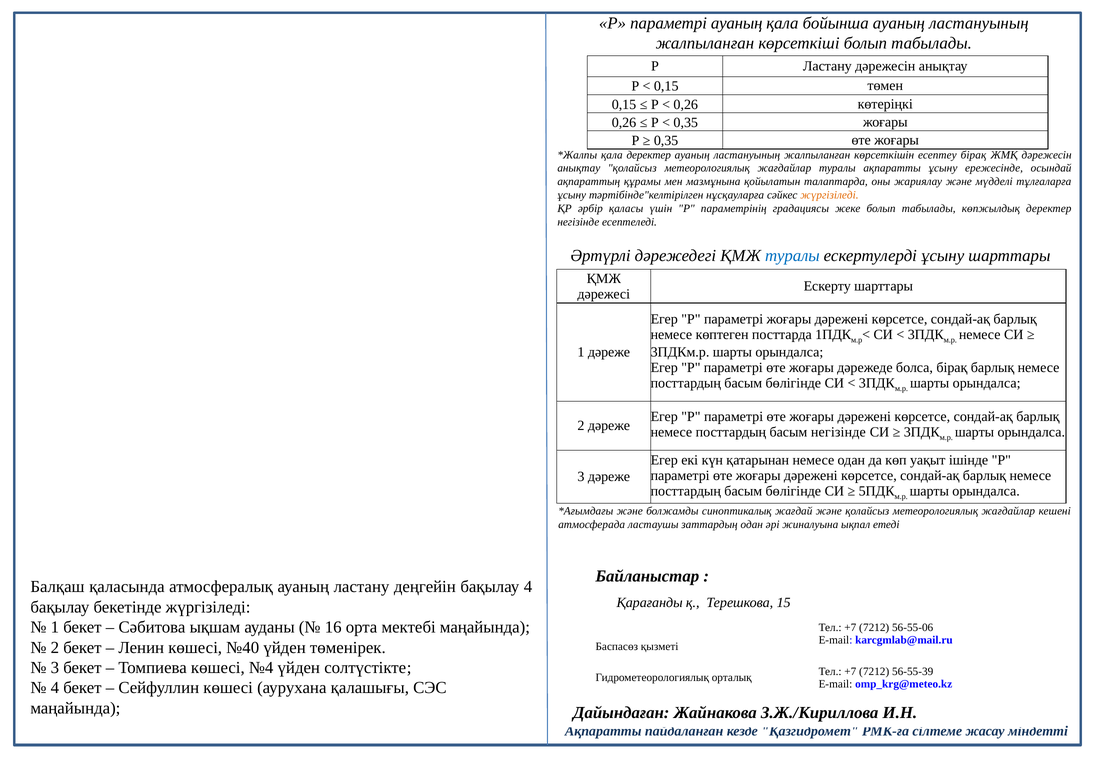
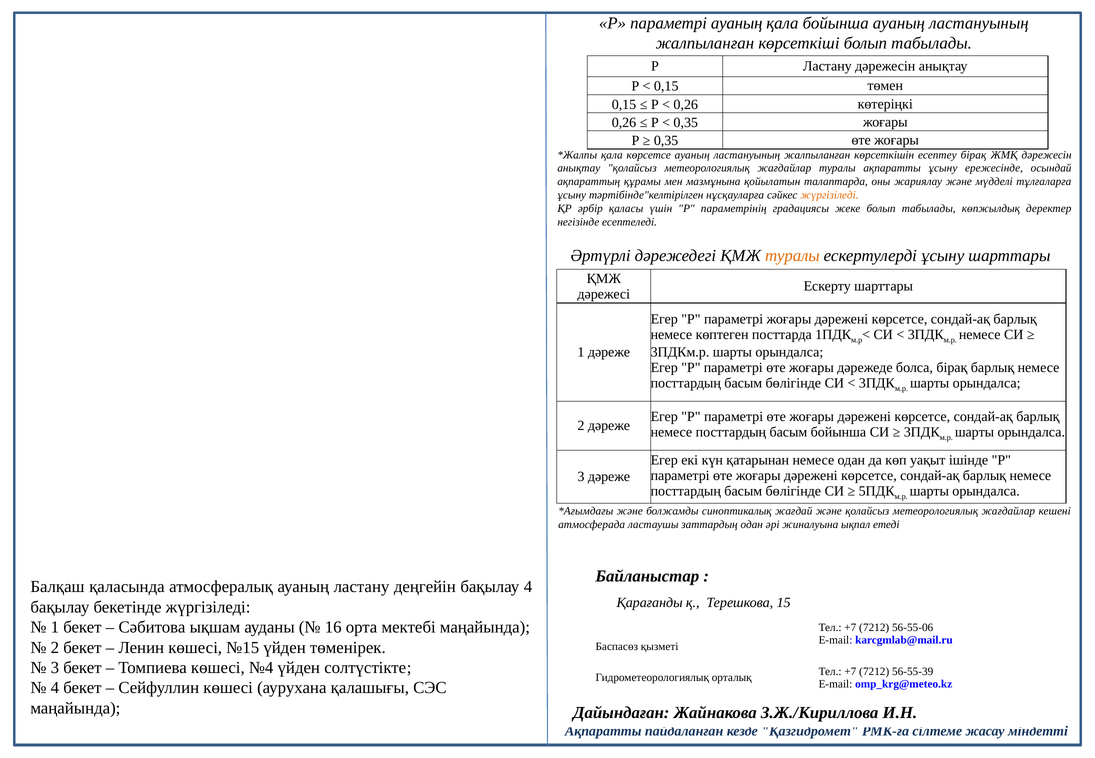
қала деректер: деректер -> көрсетсе
туралы at (792, 256) colour: blue -> orange
басым негізінде: негізінде -> бойынша
№40: №40 -> №15
